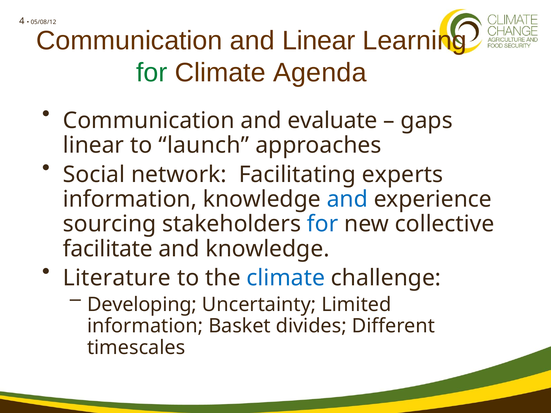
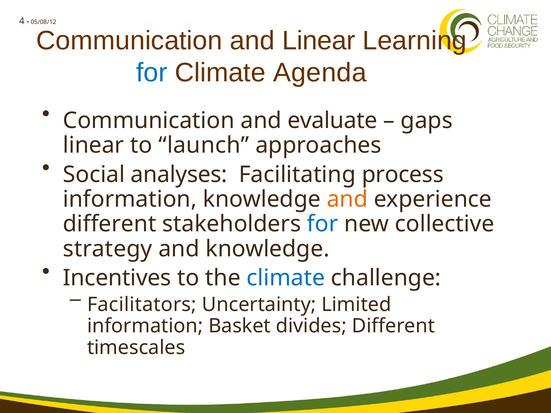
for at (152, 73) colour: green -> blue
network: network -> analyses
experts: experts -> process
and at (347, 199) colour: blue -> orange
sourcing at (110, 224): sourcing -> different
facilitate: facilitate -> strategy
Literature: Literature -> Incentives
Developing: Developing -> Facilitators
